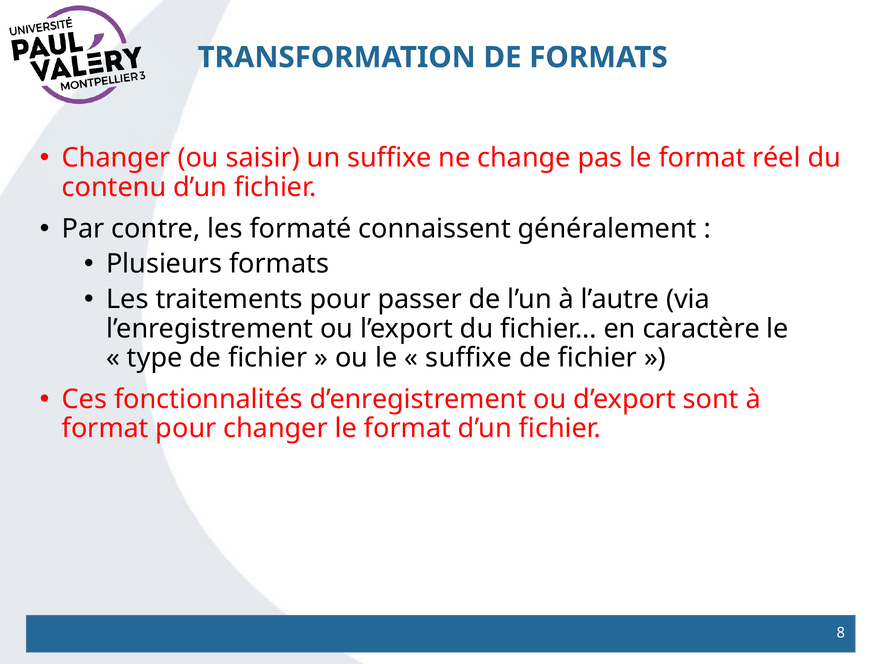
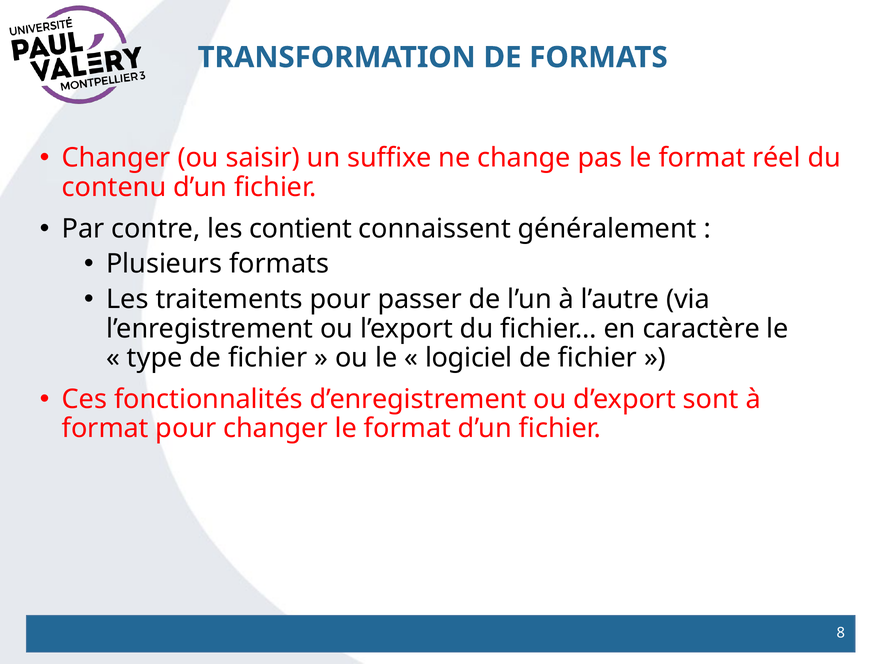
formaté: formaté -> contient
suffixe at (469, 358): suffixe -> logiciel
